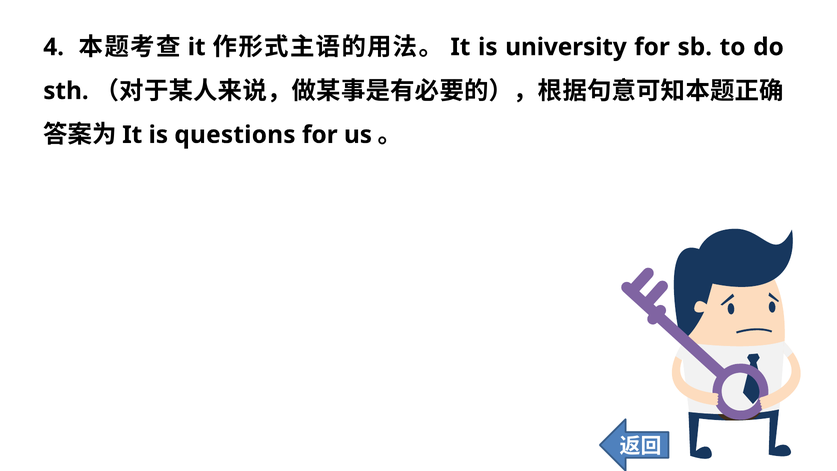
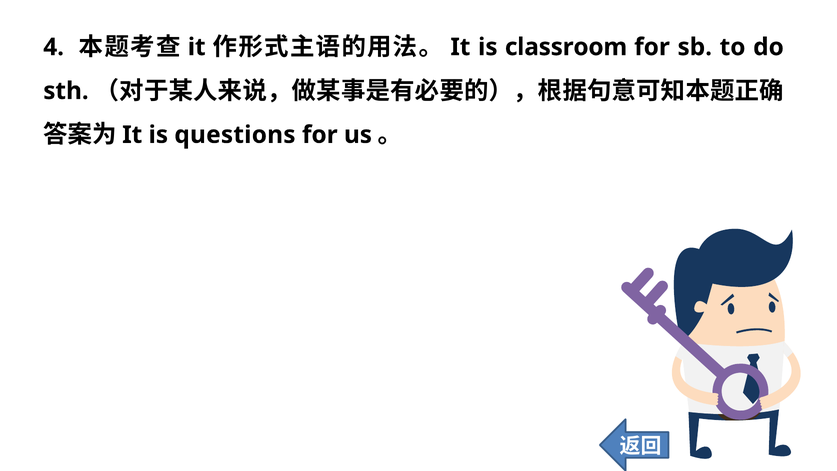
university: university -> classroom
